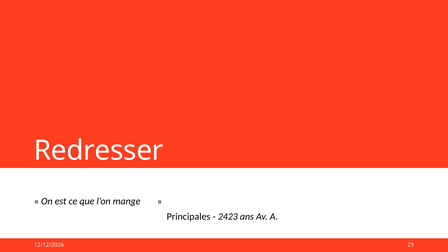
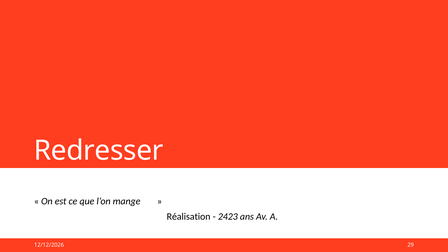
Principales: Principales -> Réalisation
